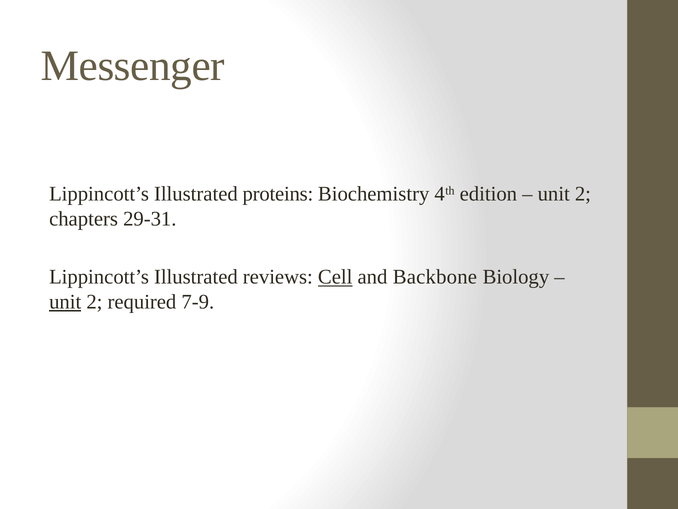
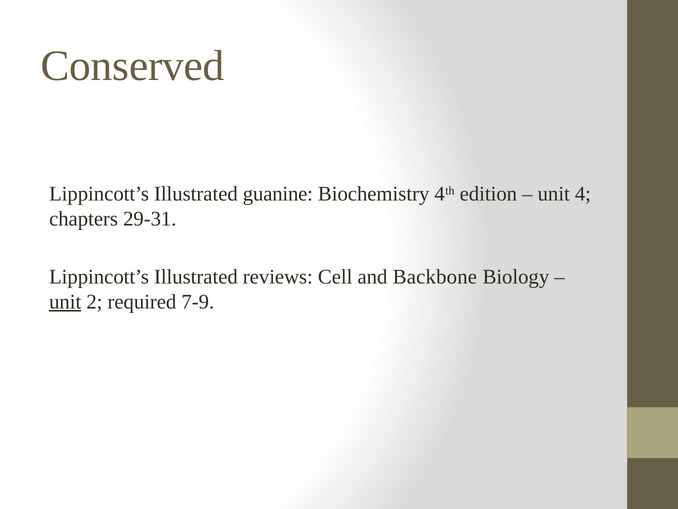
Messenger: Messenger -> Conserved
proteins: proteins -> guanine
2 at (583, 194): 2 -> 4
Cell underline: present -> none
